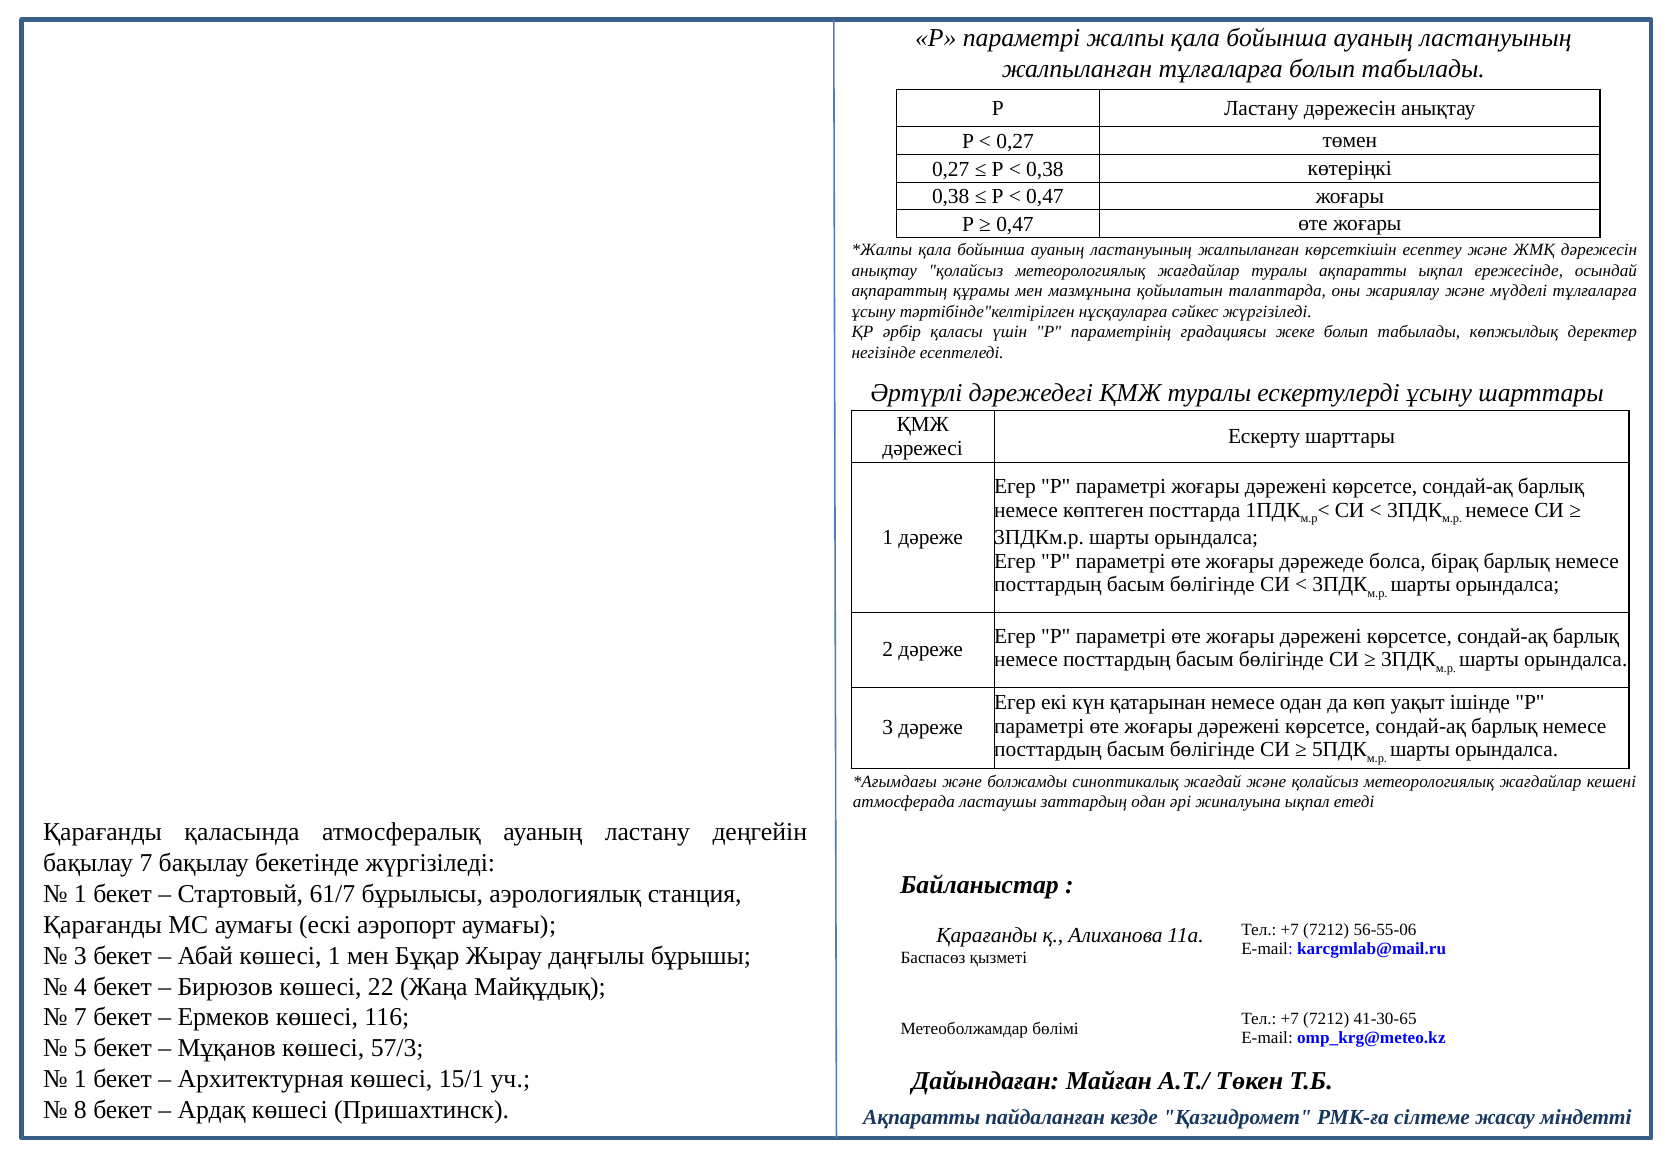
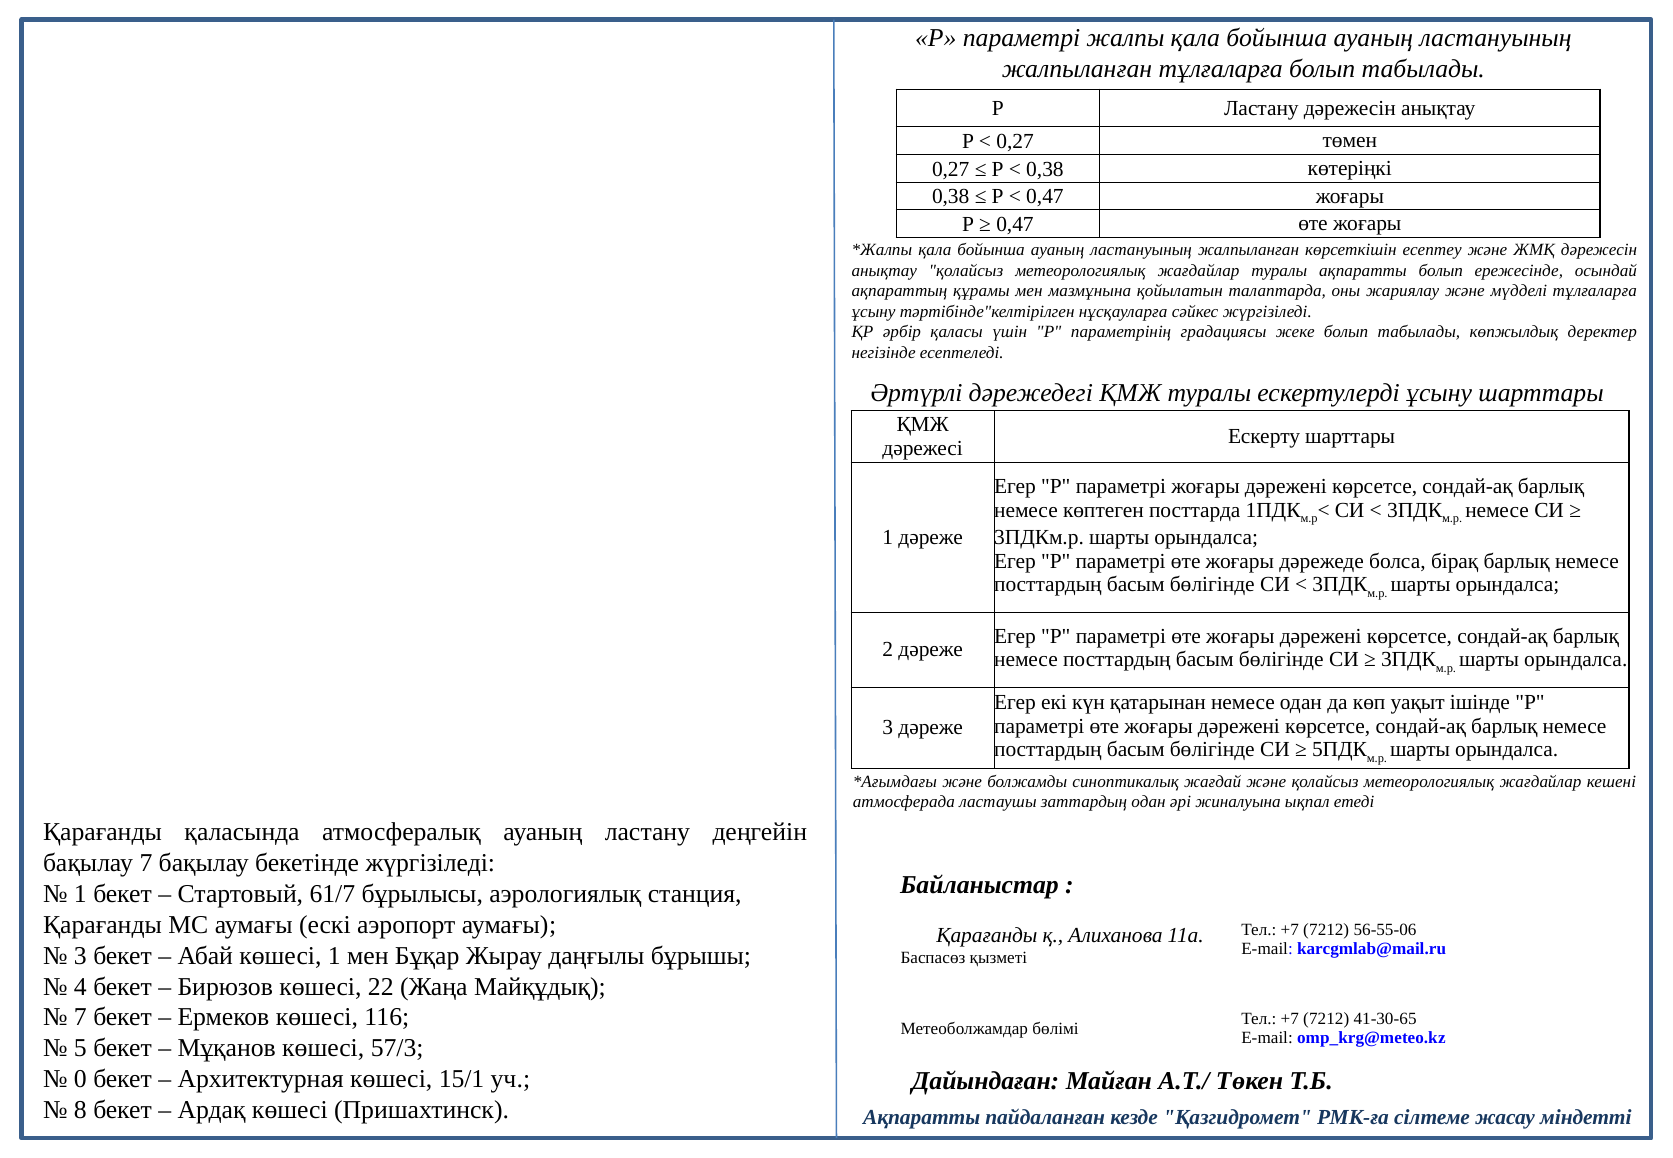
ақпаратты ықпал: ықпал -> болып
1 at (80, 1079): 1 -> 0
